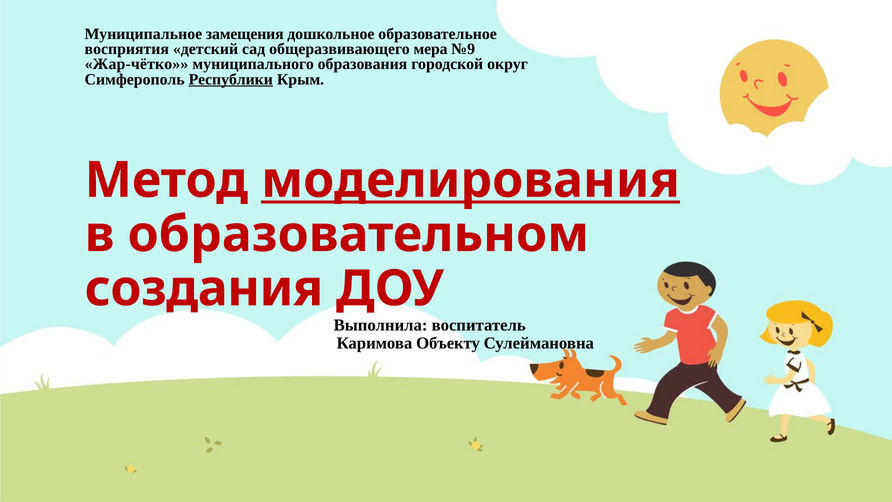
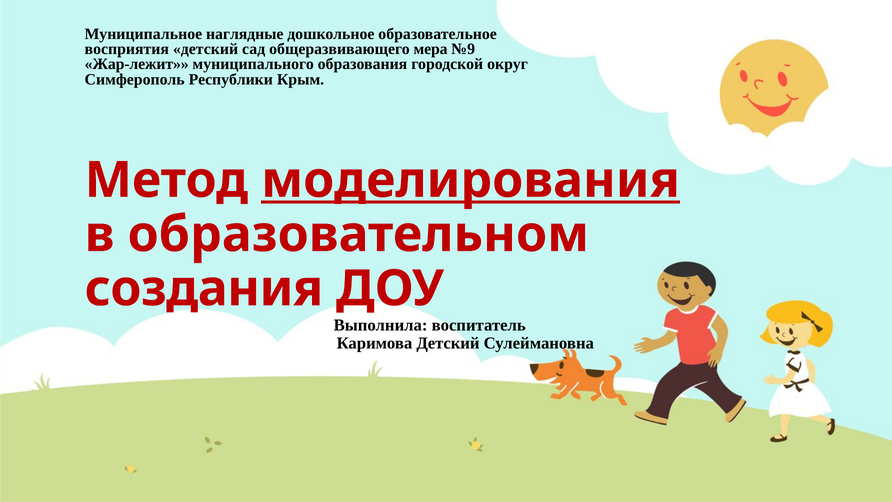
замещения: замещения -> наглядные
Жар-чётко: Жар-чётко -> Жар-лежит
Республики underline: present -> none
Каримова Объекту: Объекту -> Детский
